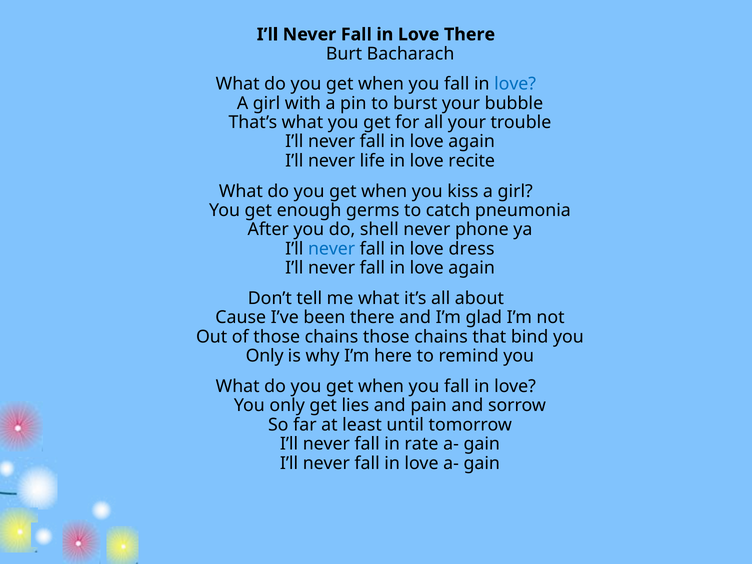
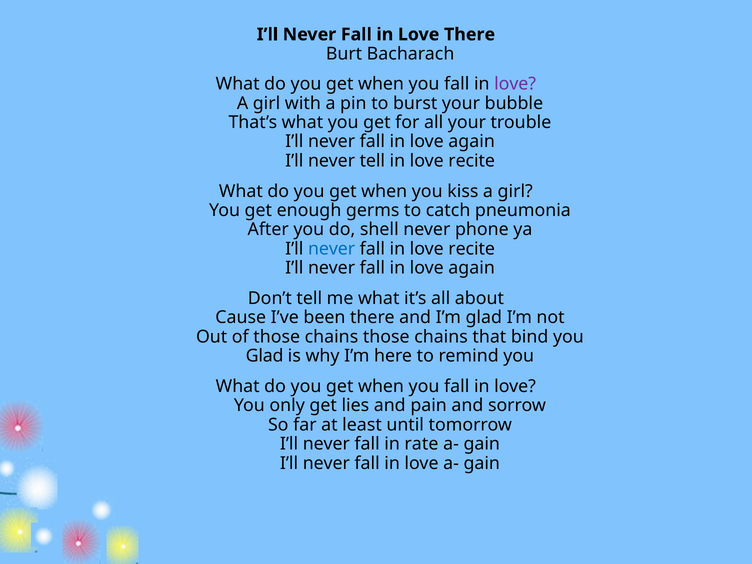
love at (515, 84) colour: blue -> purple
never life: life -> tell
fall in love dress: dress -> recite
Only at (265, 356): Only -> Glad
